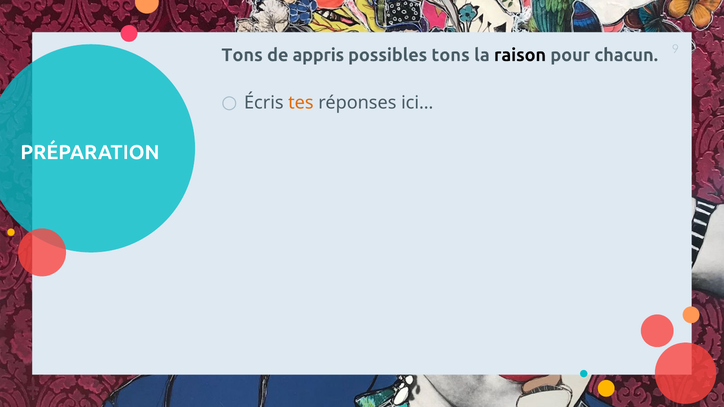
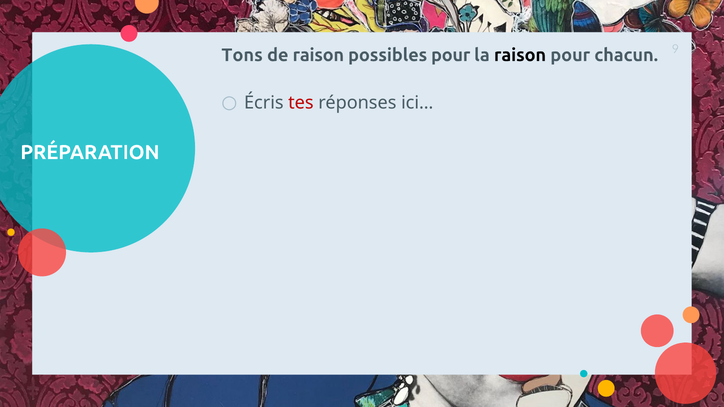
de appris: appris -> raison
possibles tons: tons -> pour
tes colour: orange -> red
